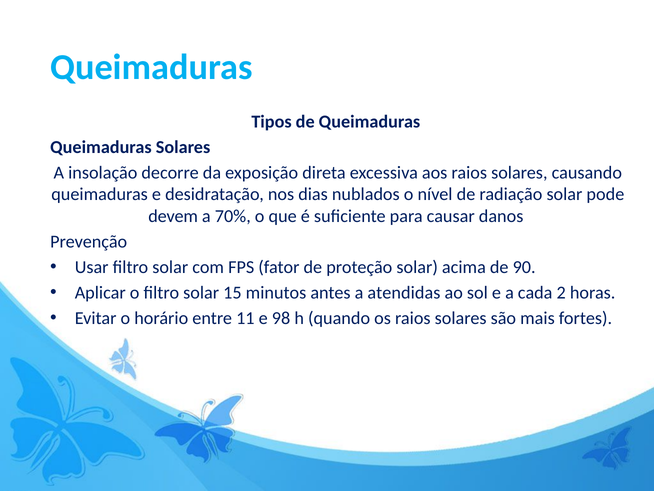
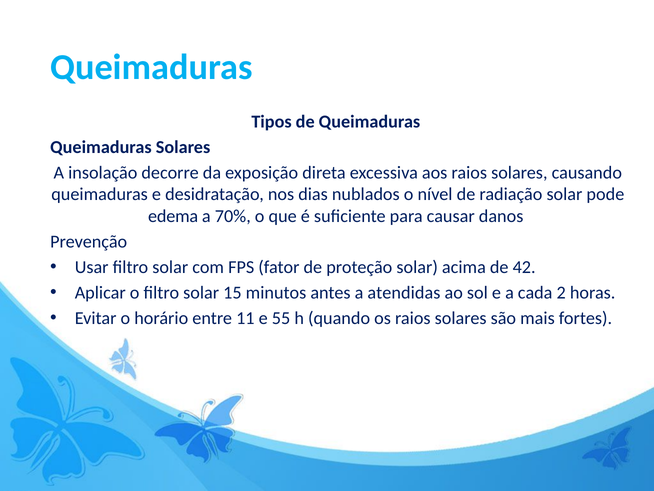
devem: devem -> edema
90: 90 -> 42
98: 98 -> 55
